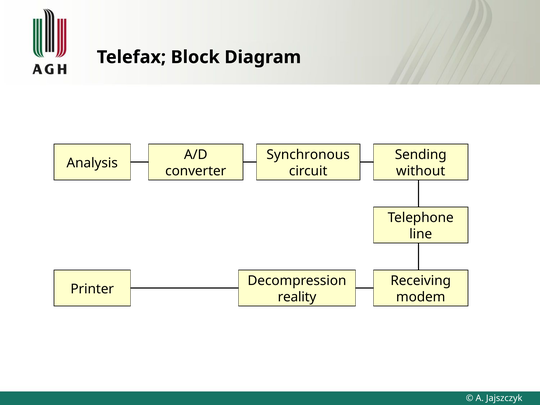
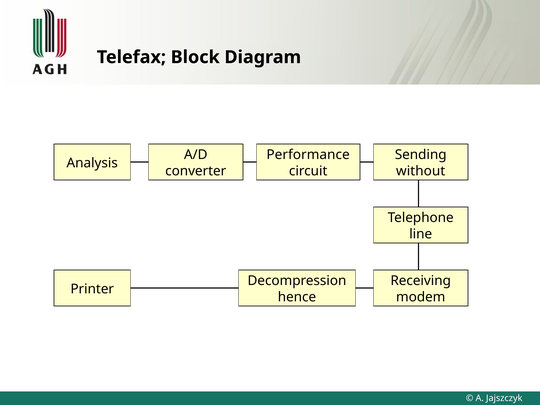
Synchronous: Synchronous -> Performance
reality: reality -> hence
